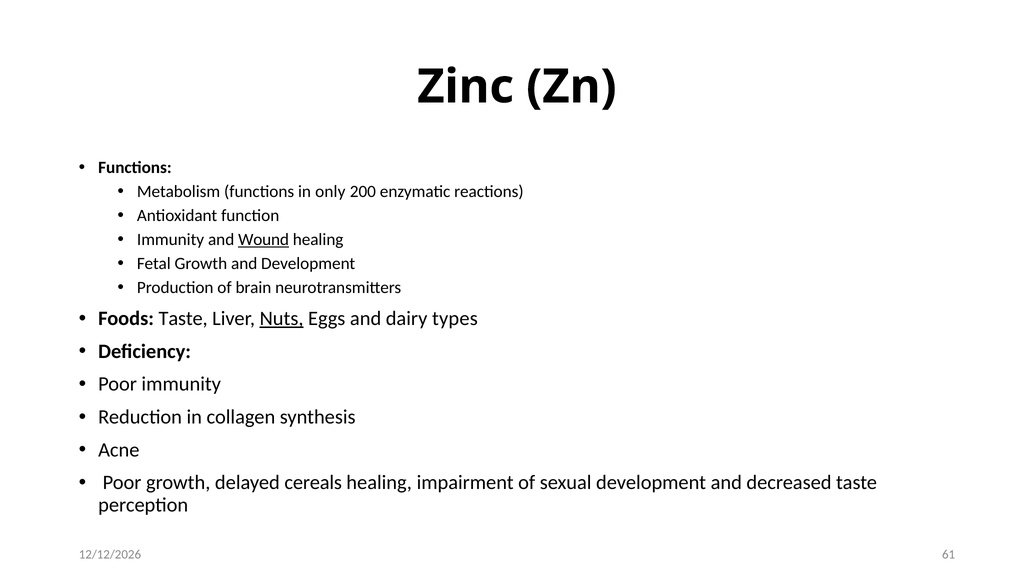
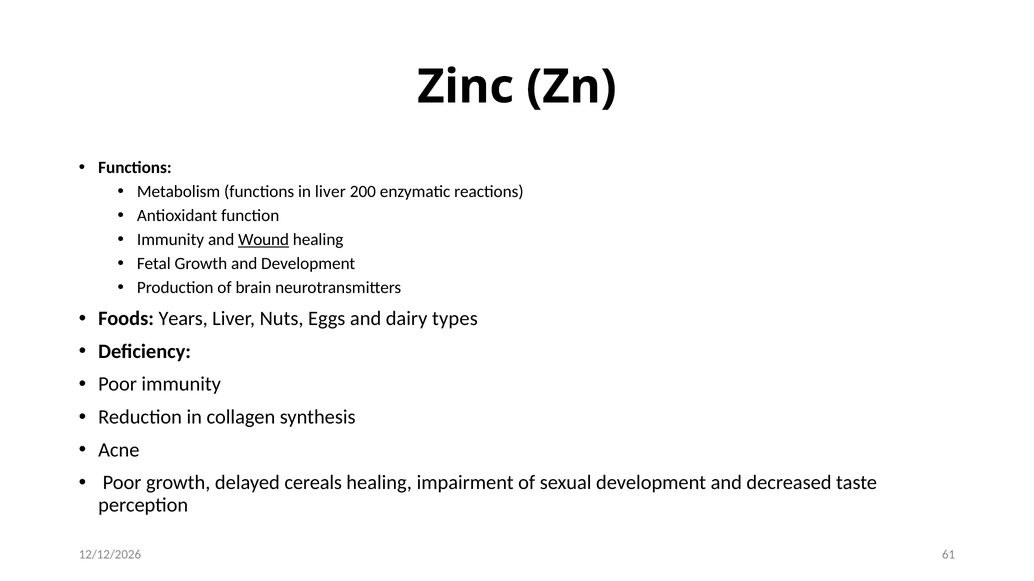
in only: only -> liver
Foods Taste: Taste -> Years
Nuts underline: present -> none
